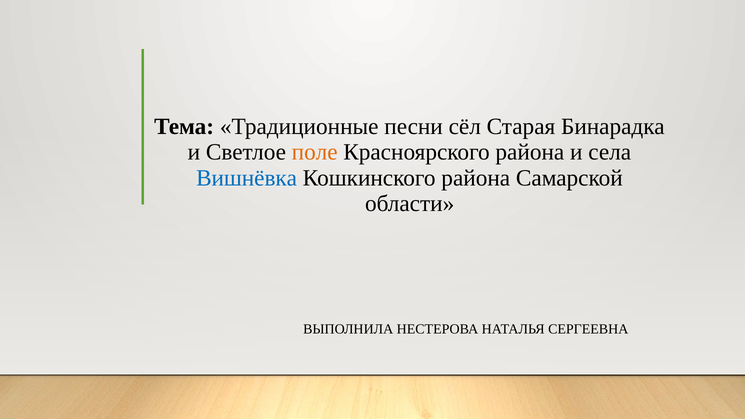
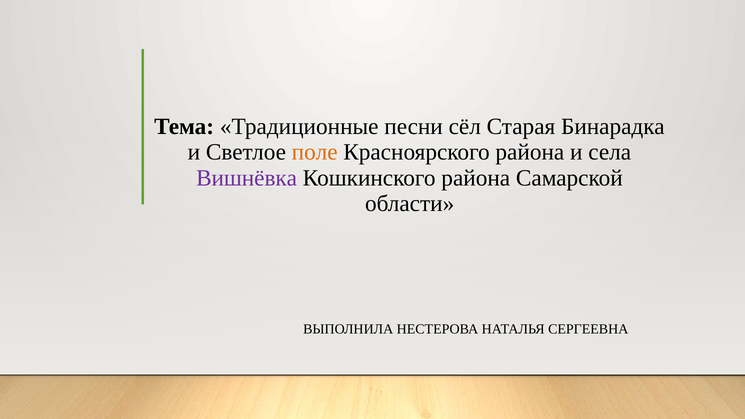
Вишнёвка colour: blue -> purple
